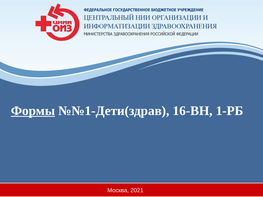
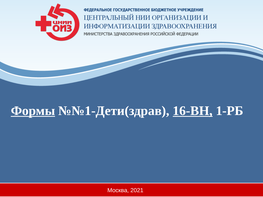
16-ВН underline: none -> present
